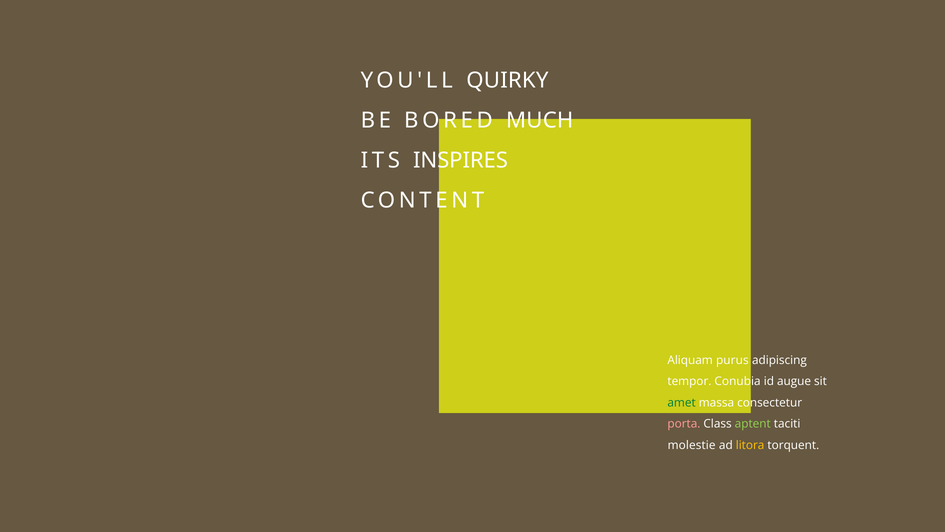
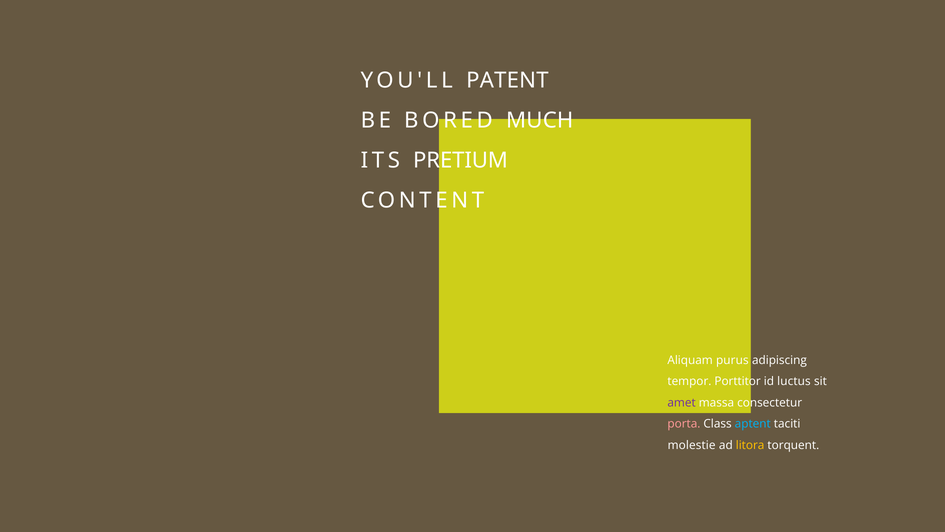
QUIRKY: QUIRKY -> PATENT
INSPIRES: INSPIRES -> PRETIUM
Conubia: Conubia -> Porttitor
augue: augue -> luctus
amet colour: green -> purple
aptent colour: light green -> light blue
